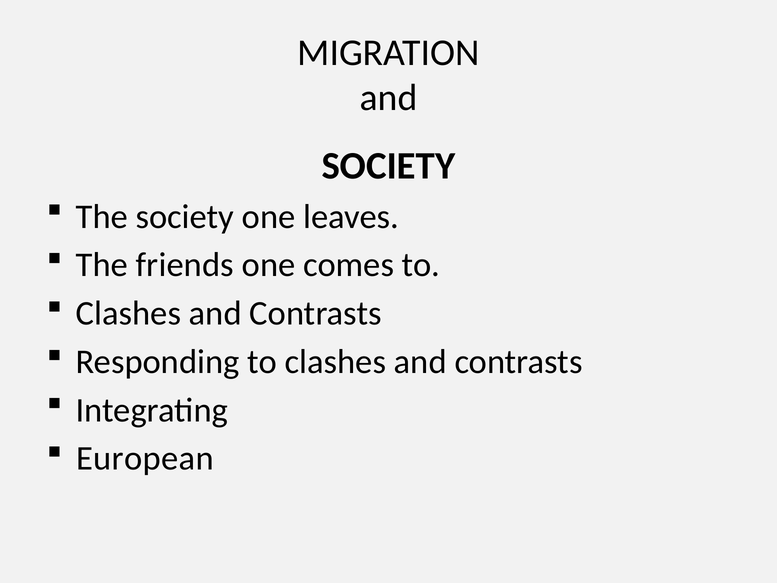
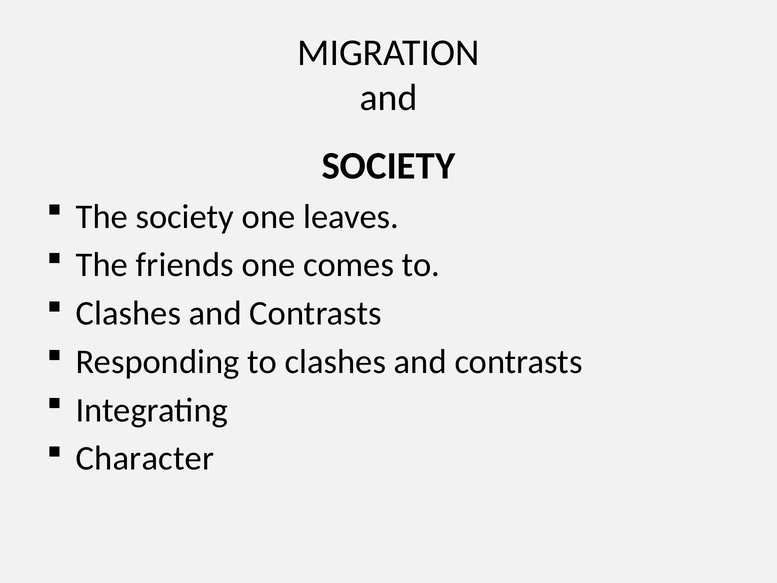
European: European -> Character
